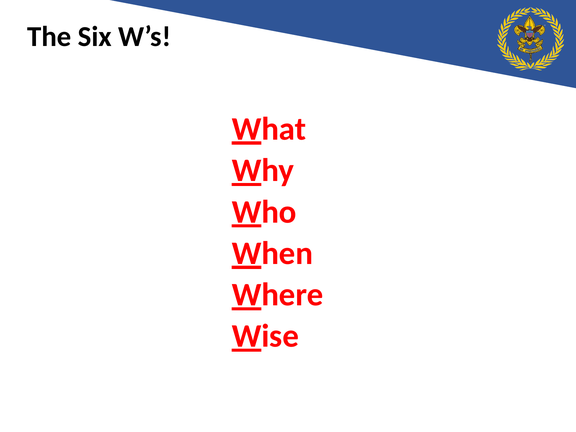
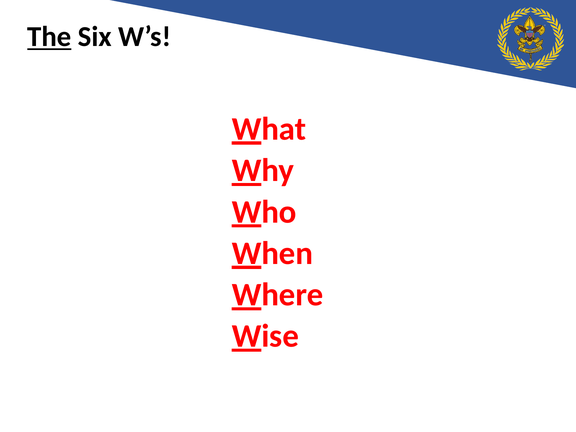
The underline: none -> present
